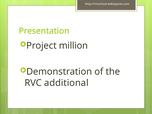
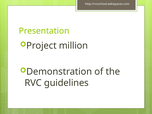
additional: additional -> guidelines
